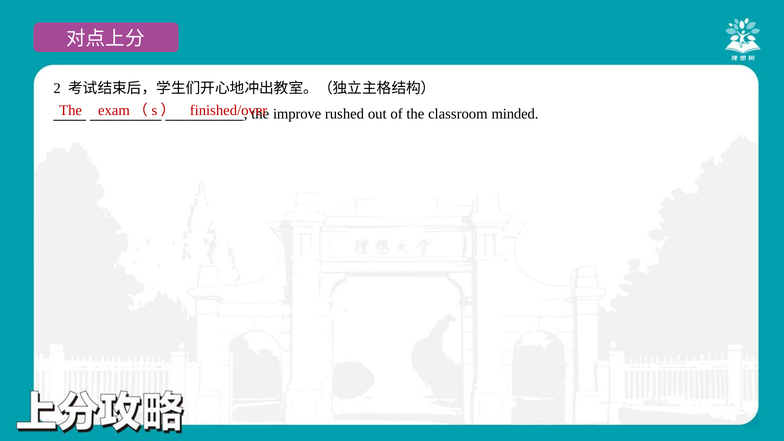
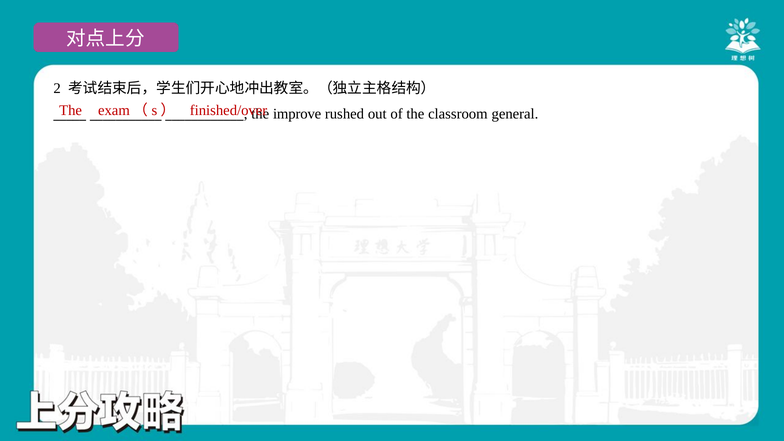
minded: minded -> general
